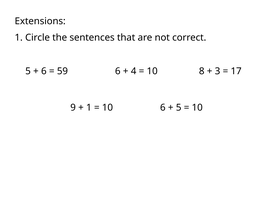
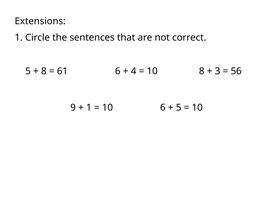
6 at (44, 71): 6 -> 8
59: 59 -> 61
17: 17 -> 56
